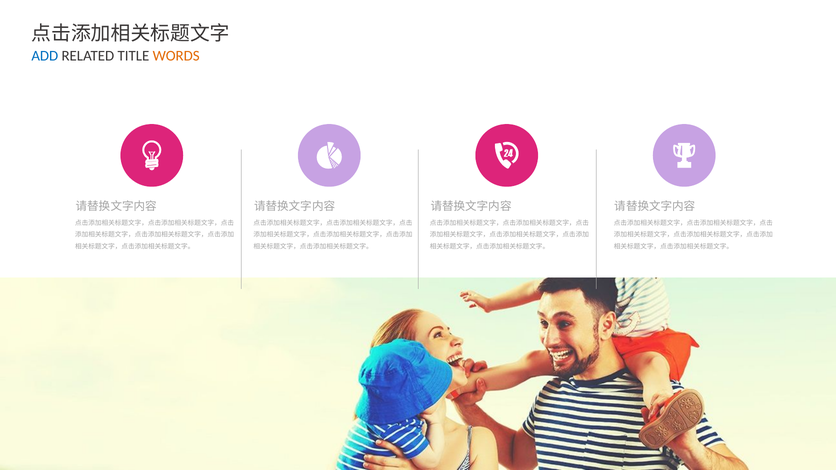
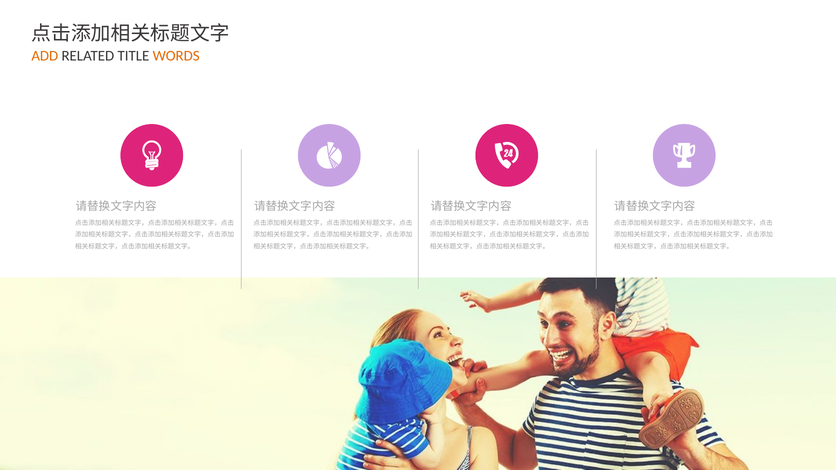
ADD colour: blue -> orange
